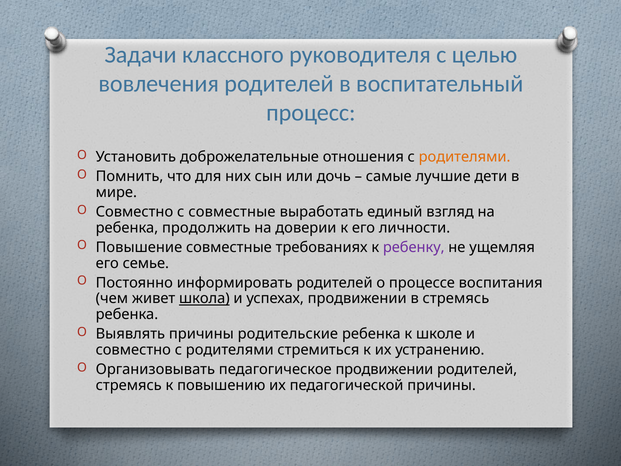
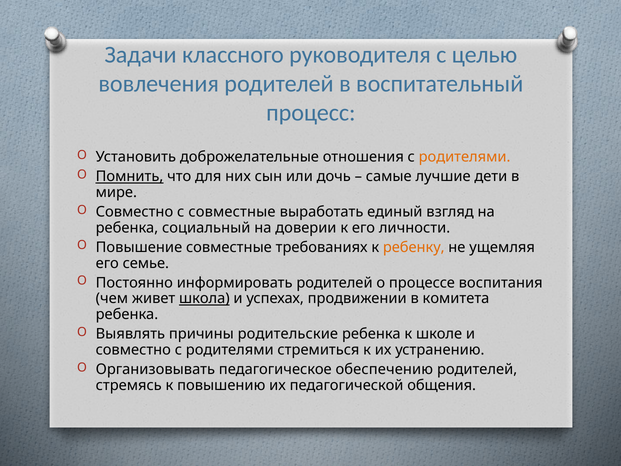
Помнить underline: none -> present
продолжить: продолжить -> социальный
ребенку colour: purple -> orange
в стремясь: стремясь -> комитета
педагогическое продвижении: продвижении -> обеспечению
педагогической причины: причины -> общения
